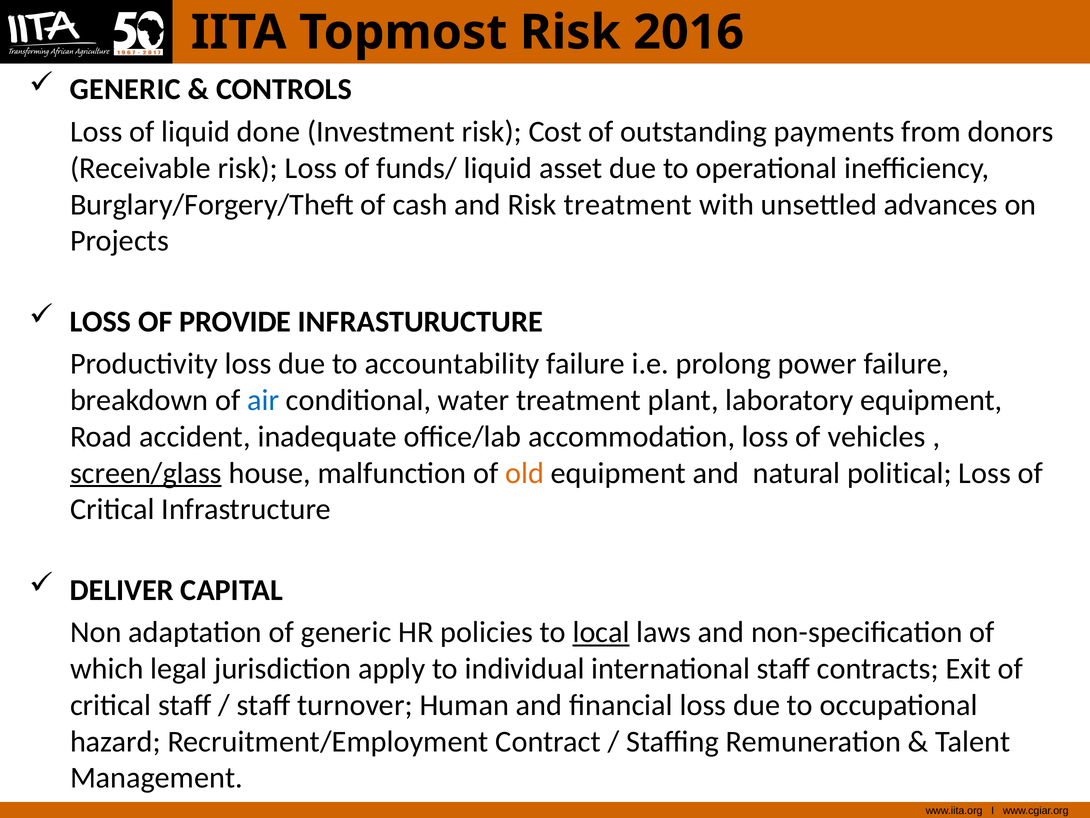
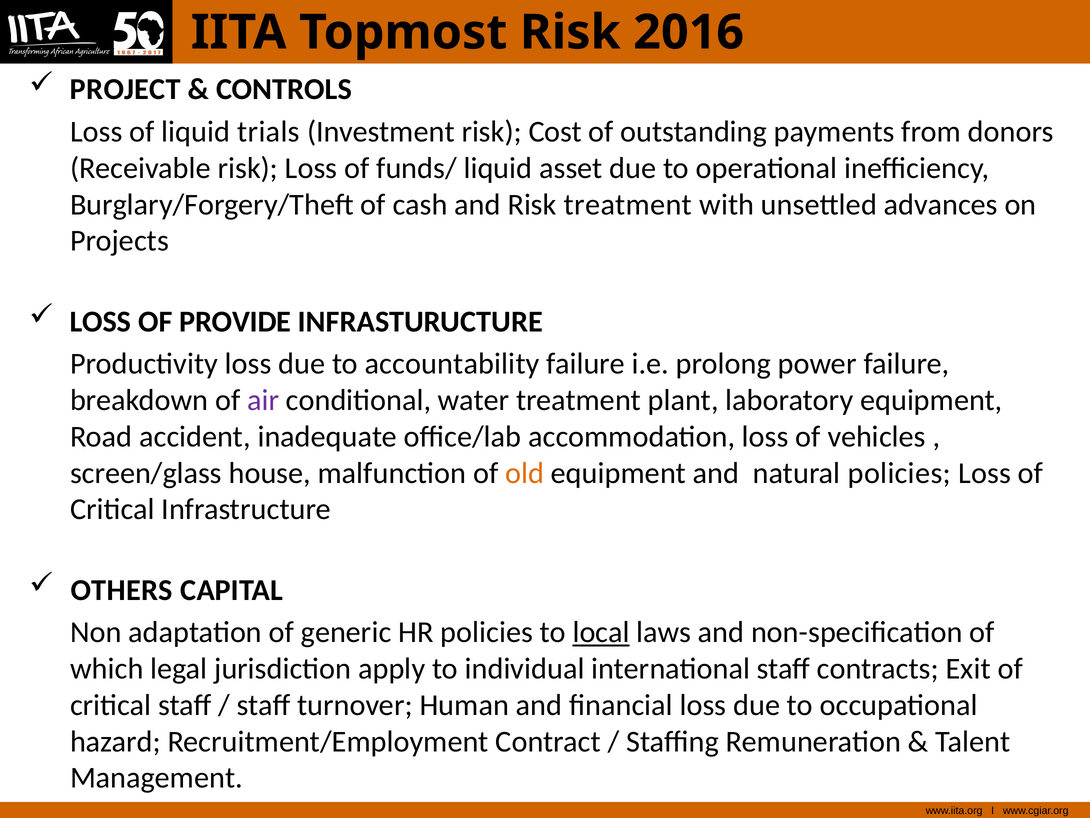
GENERIC at (125, 89): GENERIC -> PROJECT
done: done -> trials
air colour: blue -> purple
screen/glass underline: present -> none
natural political: political -> policies
DELIVER: DELIVER -> OTHERS
